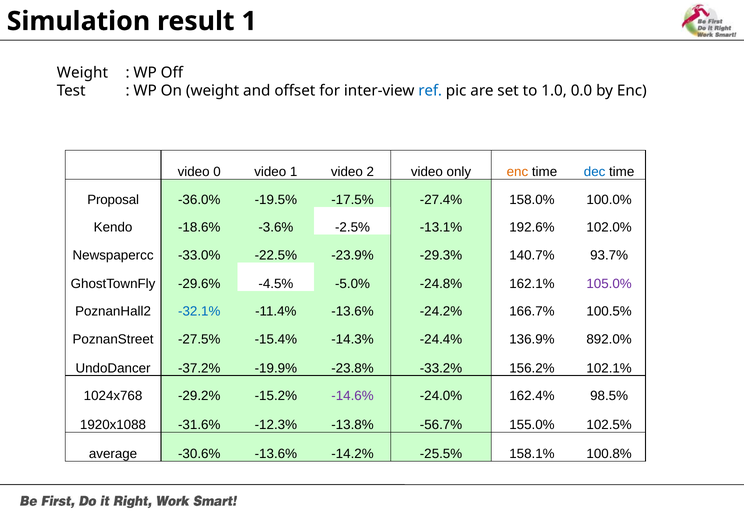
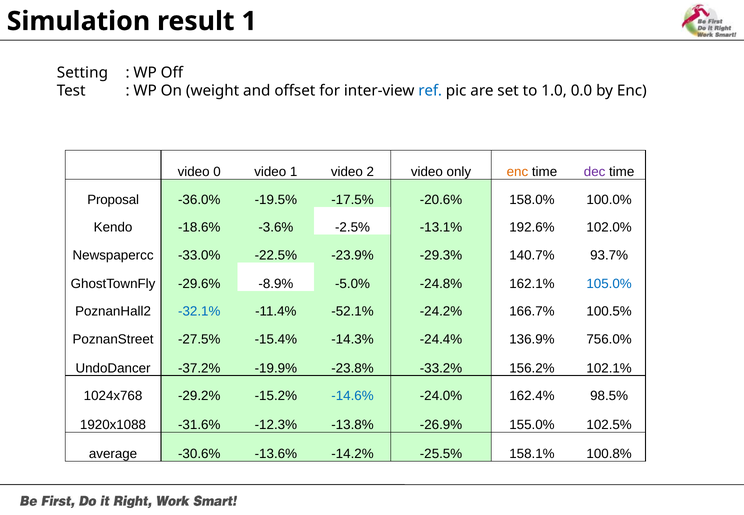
Weight at (82, 73): Weight -> Setting
dec colour: blue -> purple
-27.4%: -27.4% -> -20.6%
-4.5%: -4.5% -> -8.9%
105.0% colour: purple -> blue
-11.4% -13.6%: -13.6% -> -52.1%
892.0%: 892.0% -> 756.0%
-14.6% colour: purple -> blue
-56.7%: -56.7% -> -26.9%
